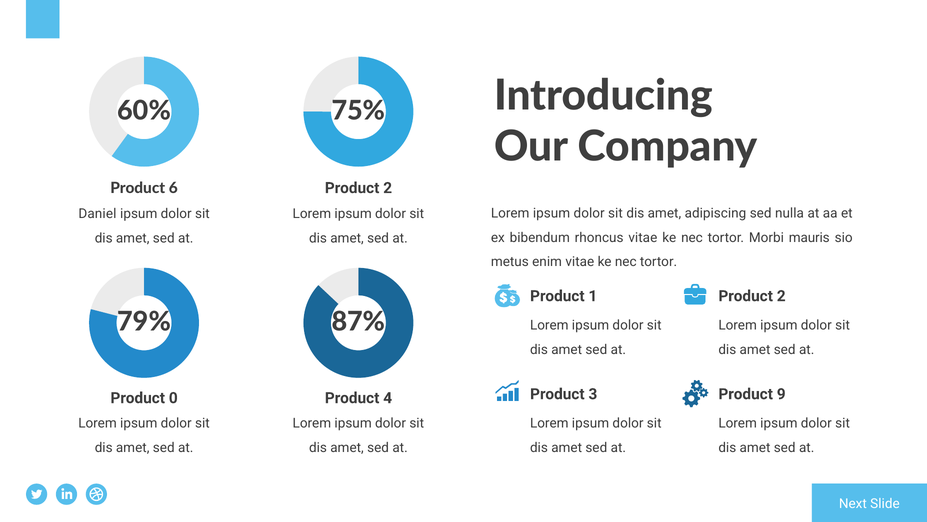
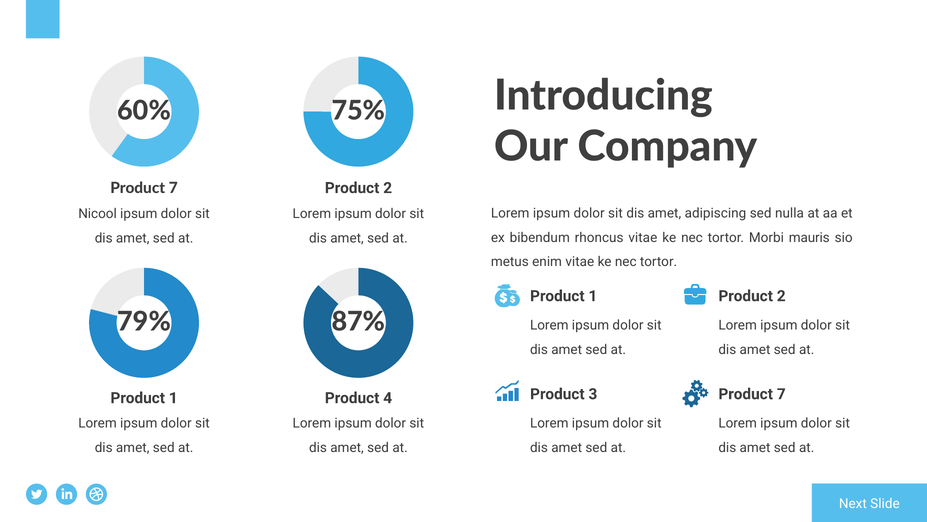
6 at (173, 188): 6 -> 7
Daniel: Daniel -> Nicool
9 at (781, 394): 9 -> 7
0 at (173, 398): 0 -> 1
